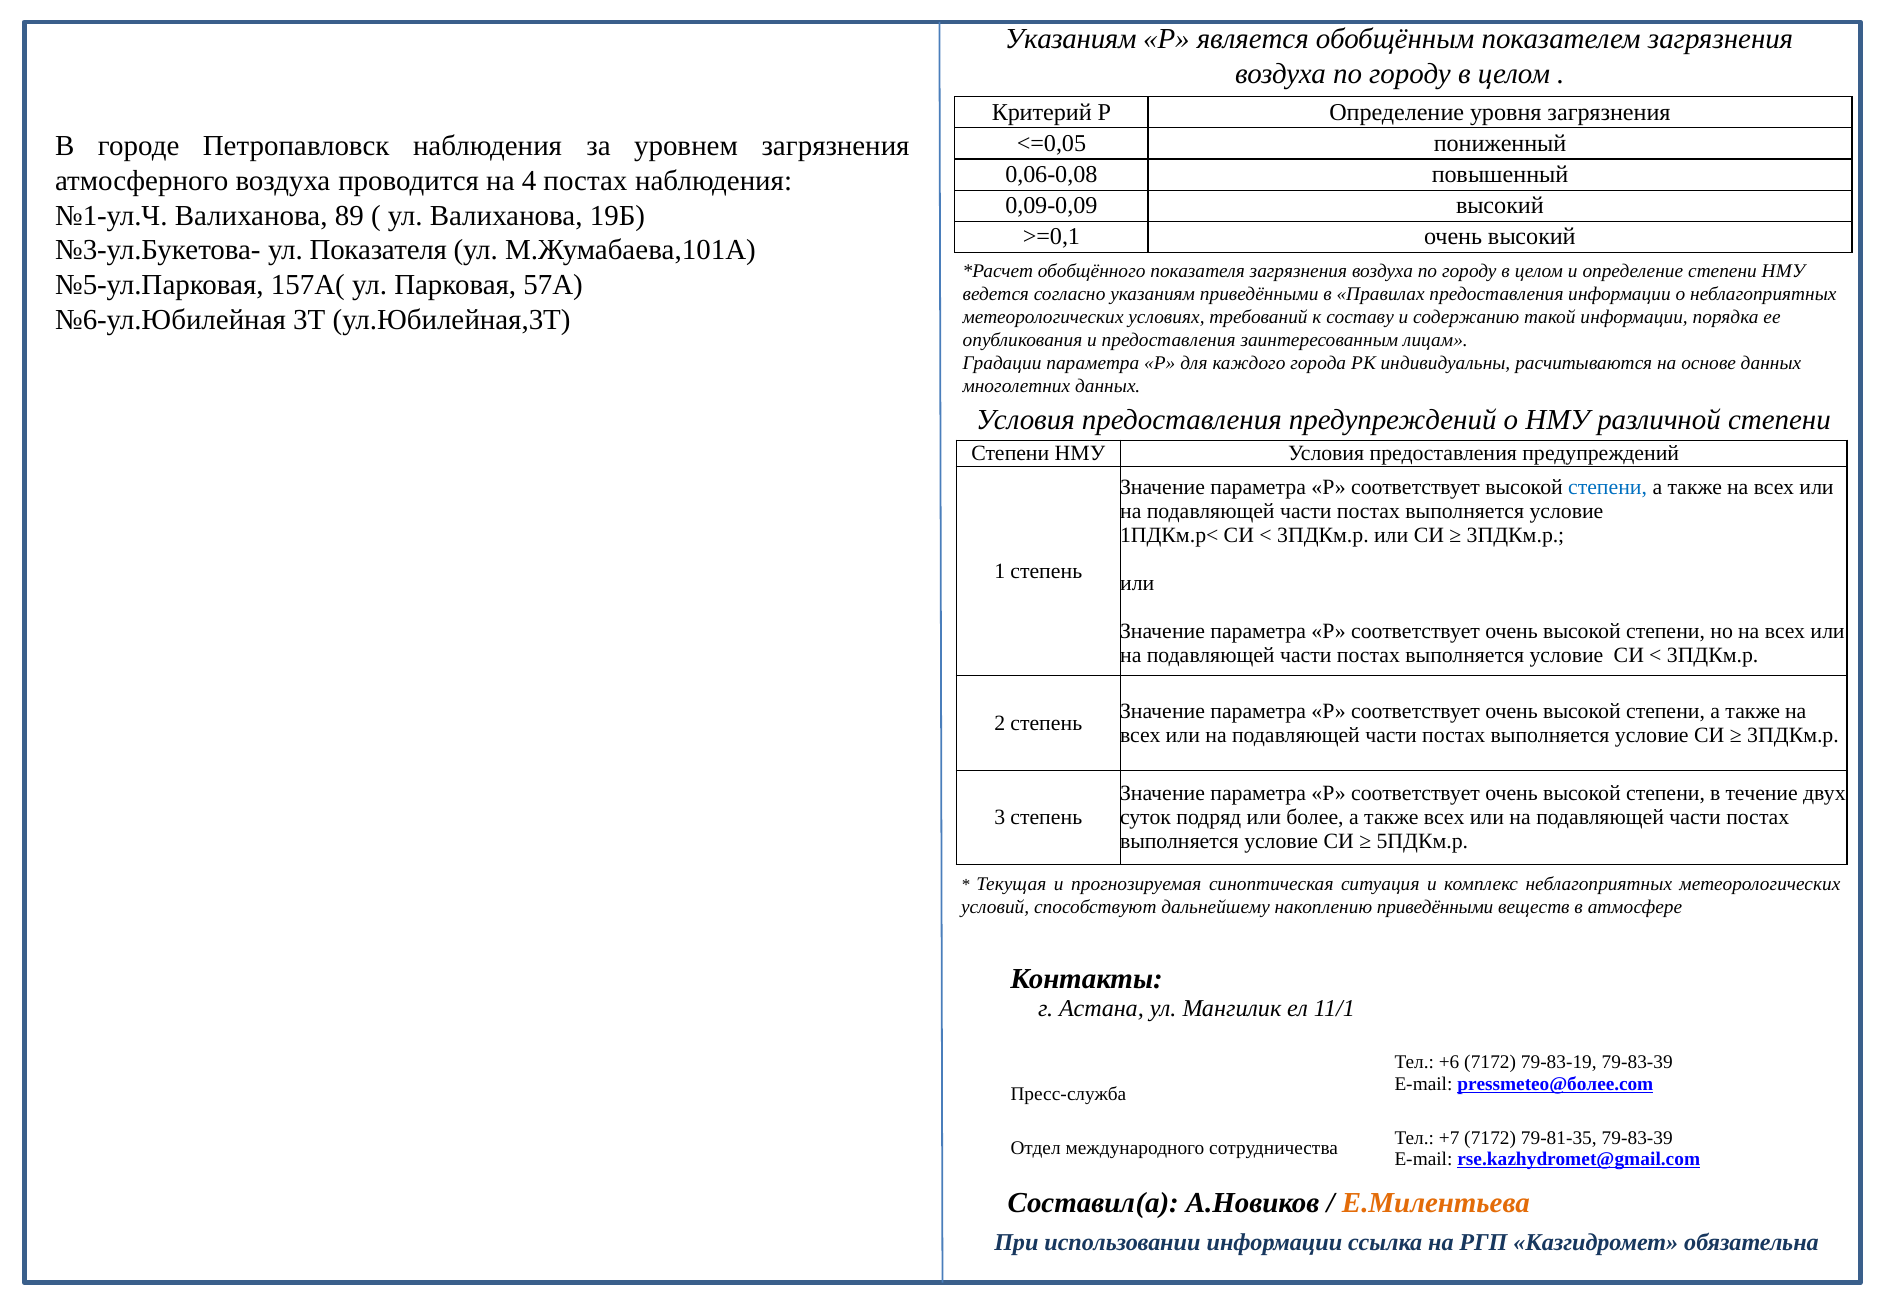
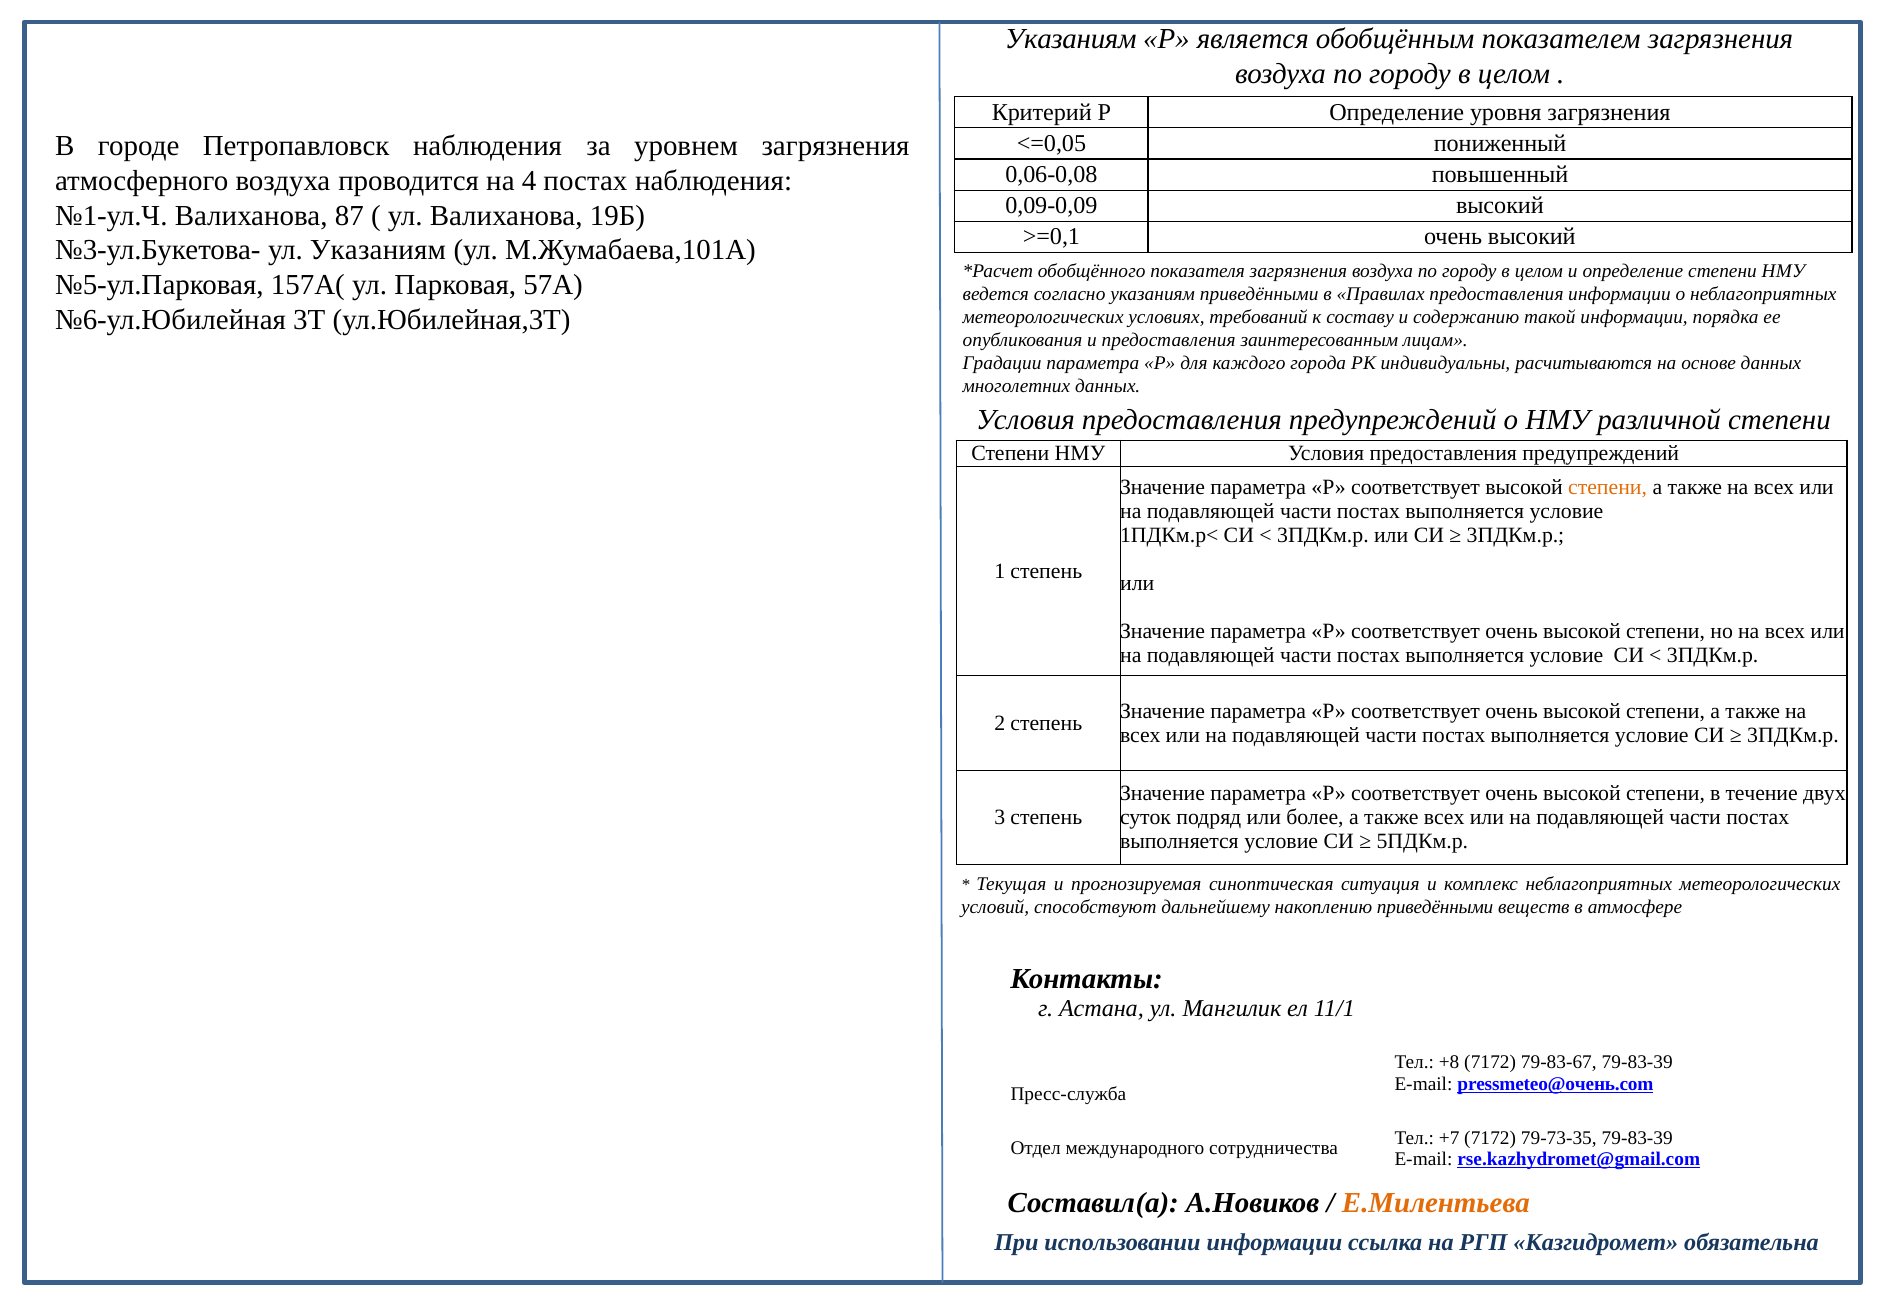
89: 89 -> 87
ул Показателя: Показателя -> Указаниям
степени at (1608, 487) colour: blue -> orange
+6: +6 -> +8
79-83-19: 79-83-19 -> 79-83-67
pressmeteo@более.com: pressmeteo@более.com -> pressmeteo@очень.com
79-81-35: 79-81-35 -> 79-73-35
